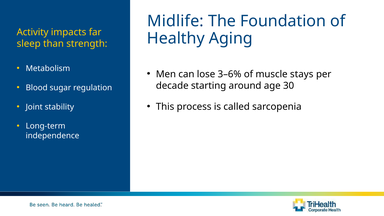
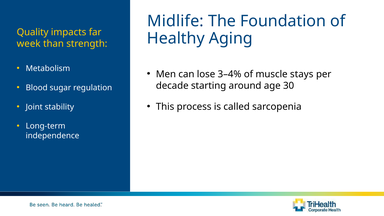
Activity: Activity -> Quality
sleep: sleep -> week
3–6%: 3–6% -> 3–4%
